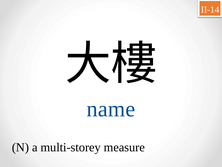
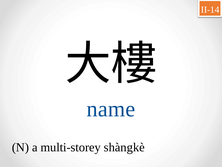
measure: measure -> shàngkè
